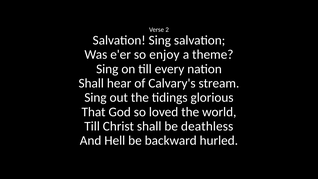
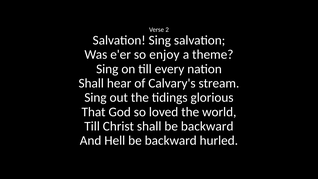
shall be deathless: deathless -> backward
